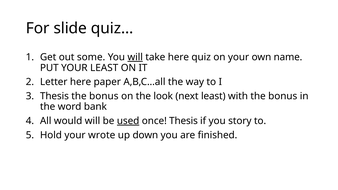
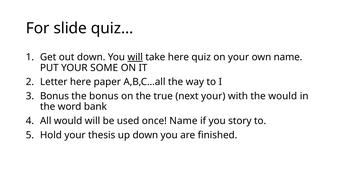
out some: some -> down
YOUR LEAST: LEAST -> SOME
Thesis at (54, 96): Thesis -> Bonus
look: look -> true
next least: least -> your
with the bonus: bonus -> would
used underline: present -> none
once Thesis: Thesis -> Name
wrote: wrote -> thesis
